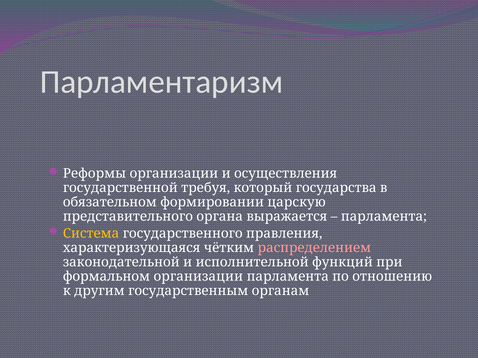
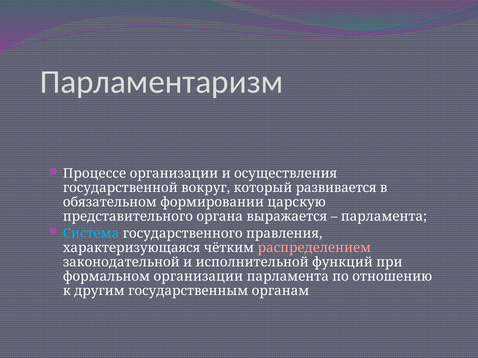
Реформы: Реформы -> Процессе
требуя: требуя -> вокруг
государства: государства -> развивается
Система colour: yellow -> light blue
